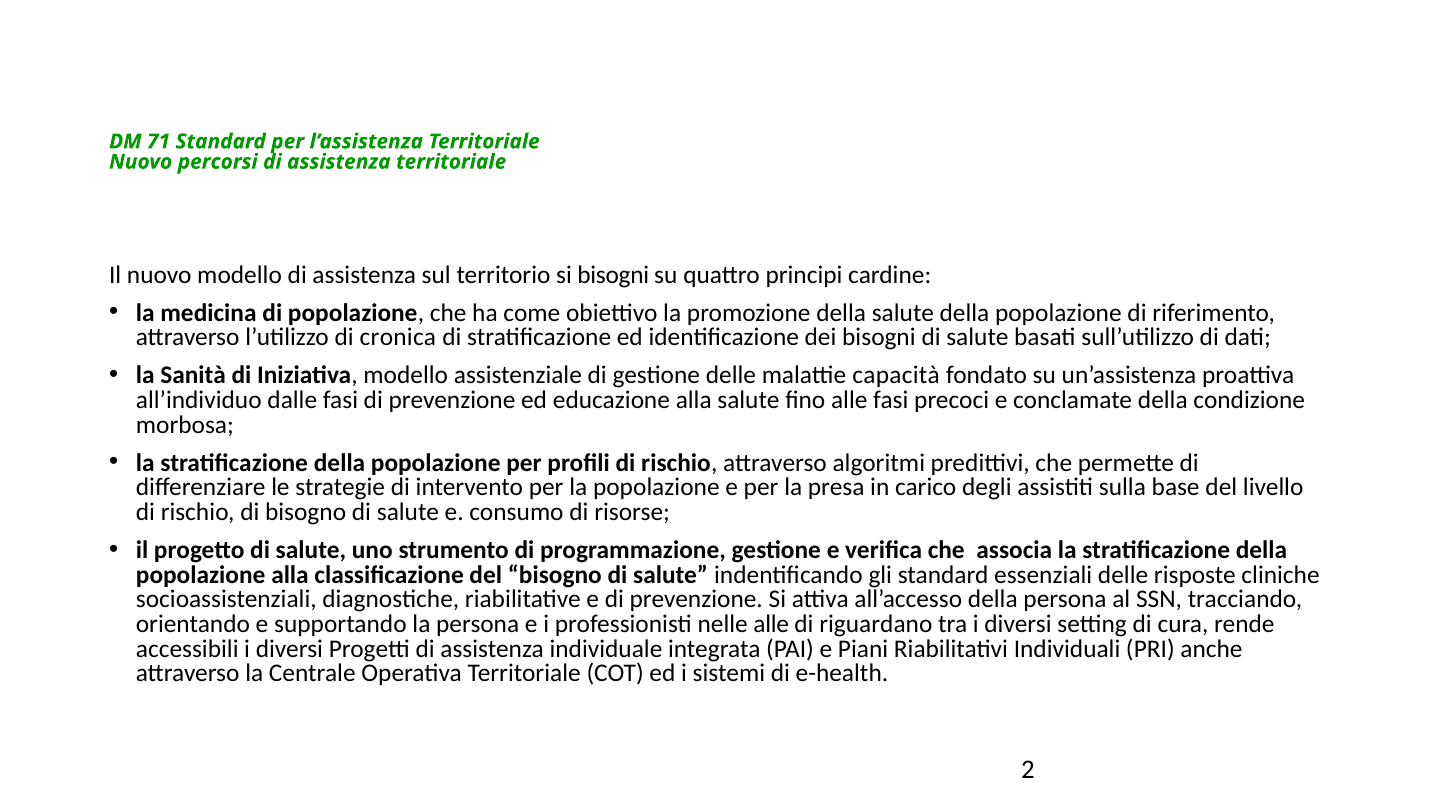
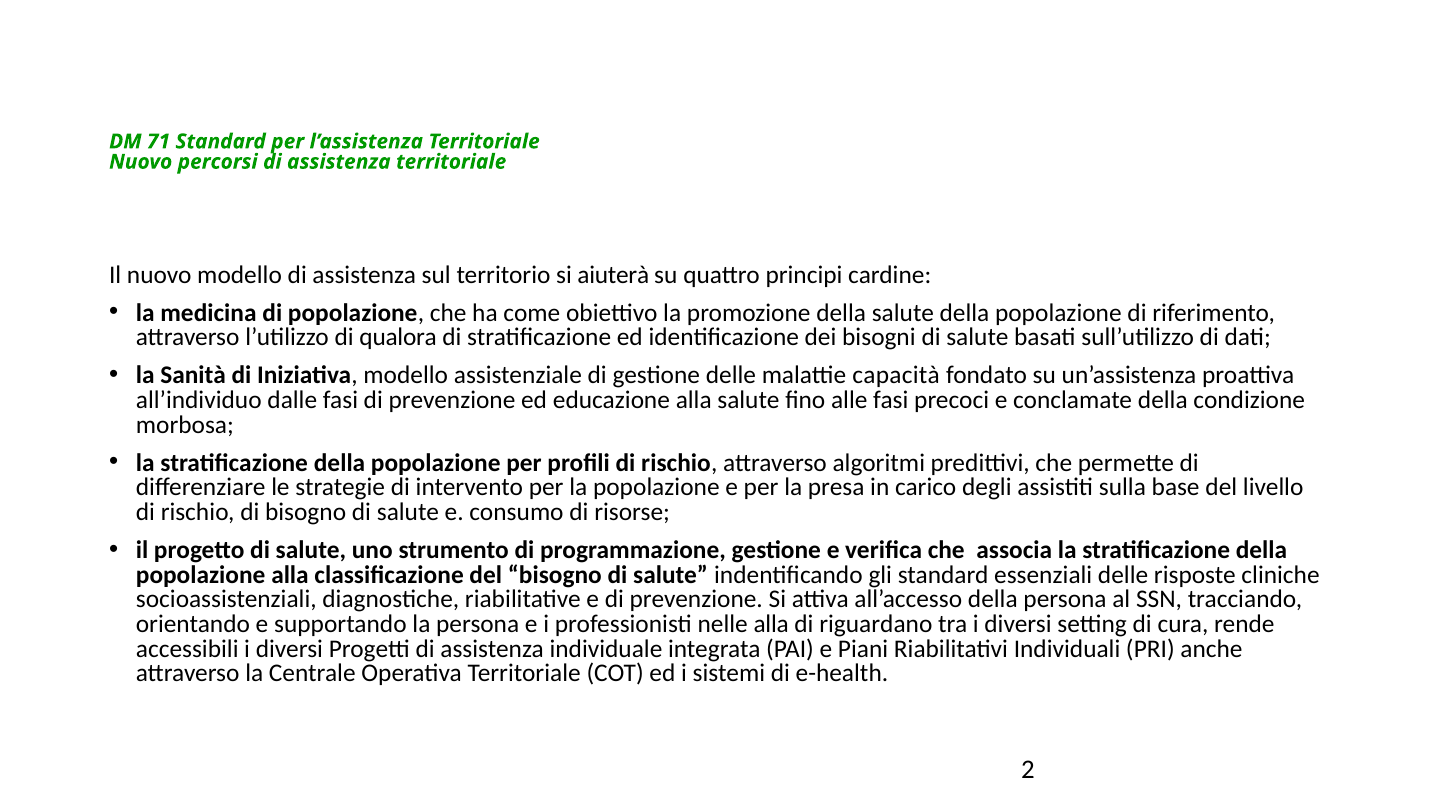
si bisogni: bisogni -> aiuterà
cronica: cronica -> qualora
nelle alle: alle -> alla
